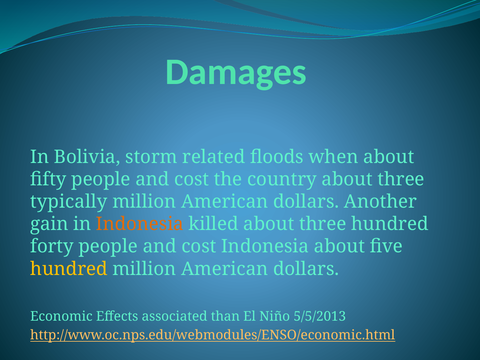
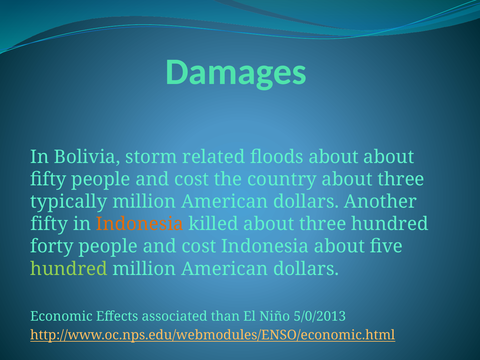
floods when: when -> about
gain at (49, 224): gain -> fifty
hundred at (69, 269) colour: yellow -> light green
5/5/2013: 5/5/2013 -> 5/0/2013
